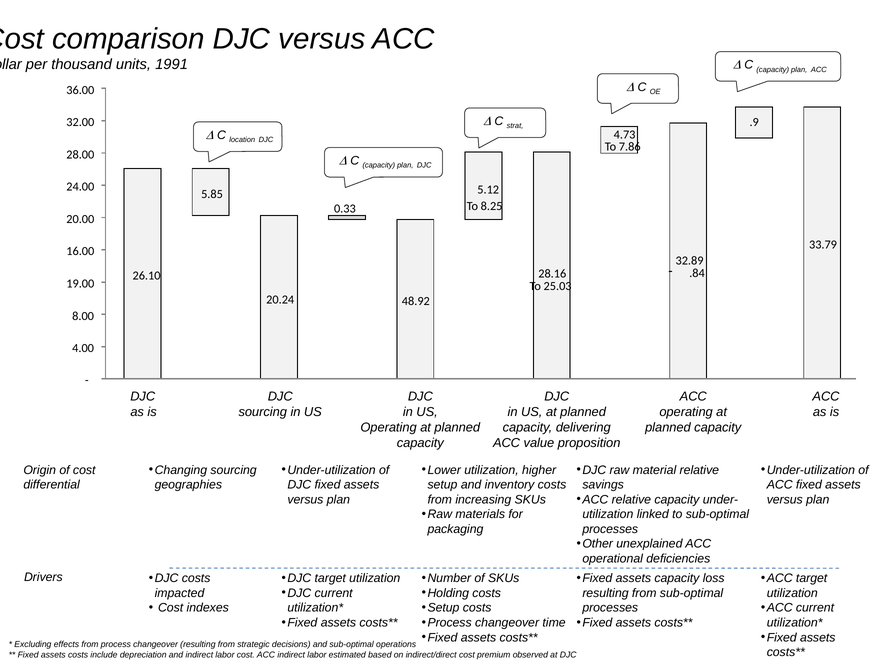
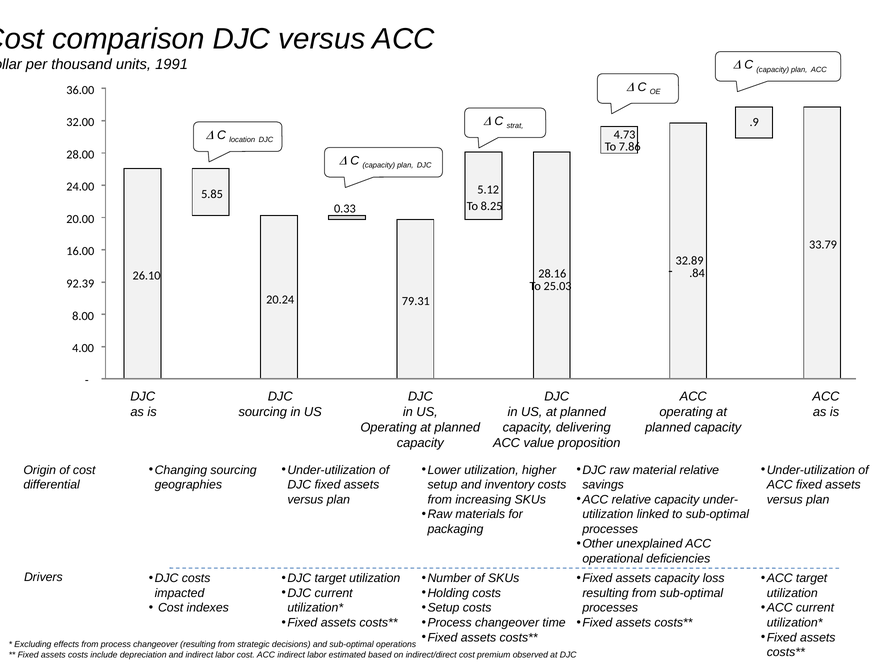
19.00: 19.00 -> 92.39
48.92: 48.92 -> 79.31
